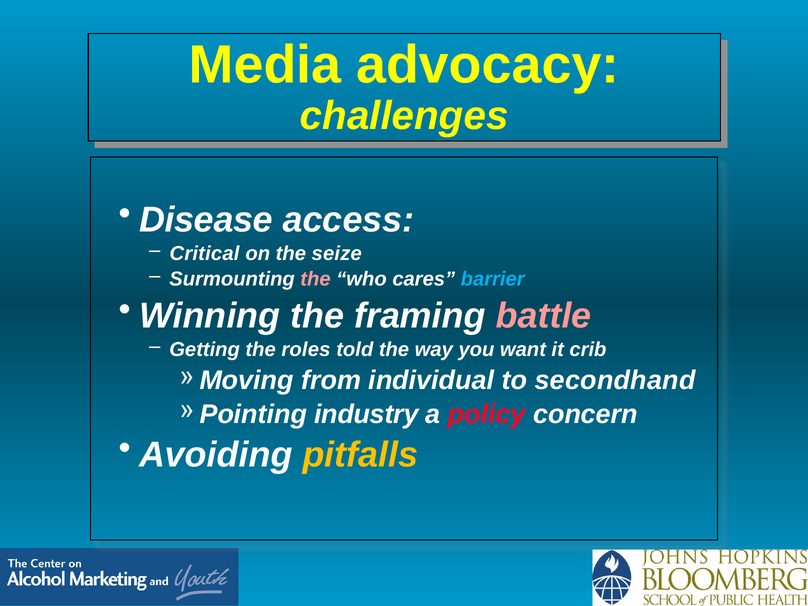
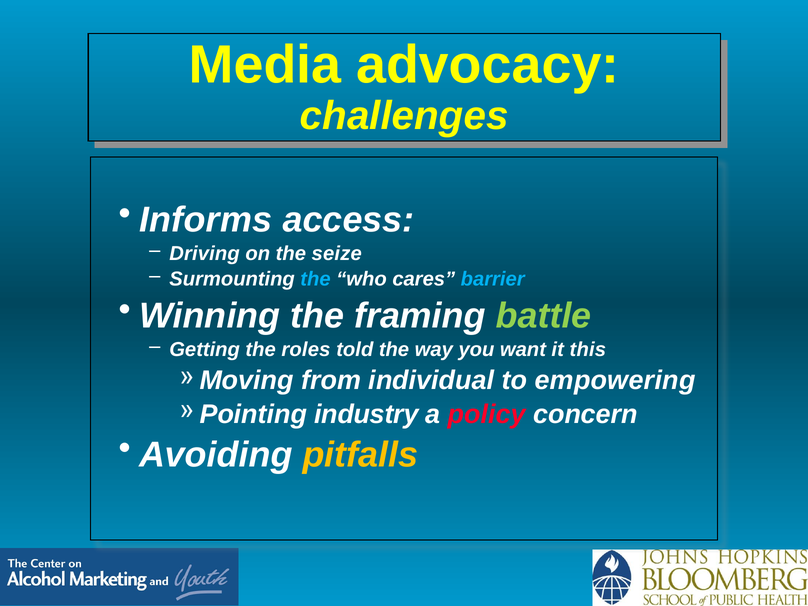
Disease: Disease -> Informs
Critical: Critical -> Driving
the at (316, 279) colour: pink -> light blue
battle colour: pink -> light green
crib: crib -> this
secondhand: secondhand -> empowering
